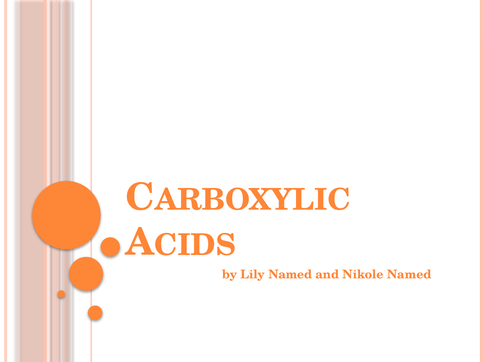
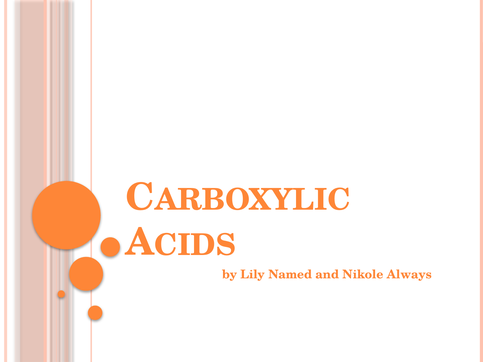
Nikole Named: Named -> Always
